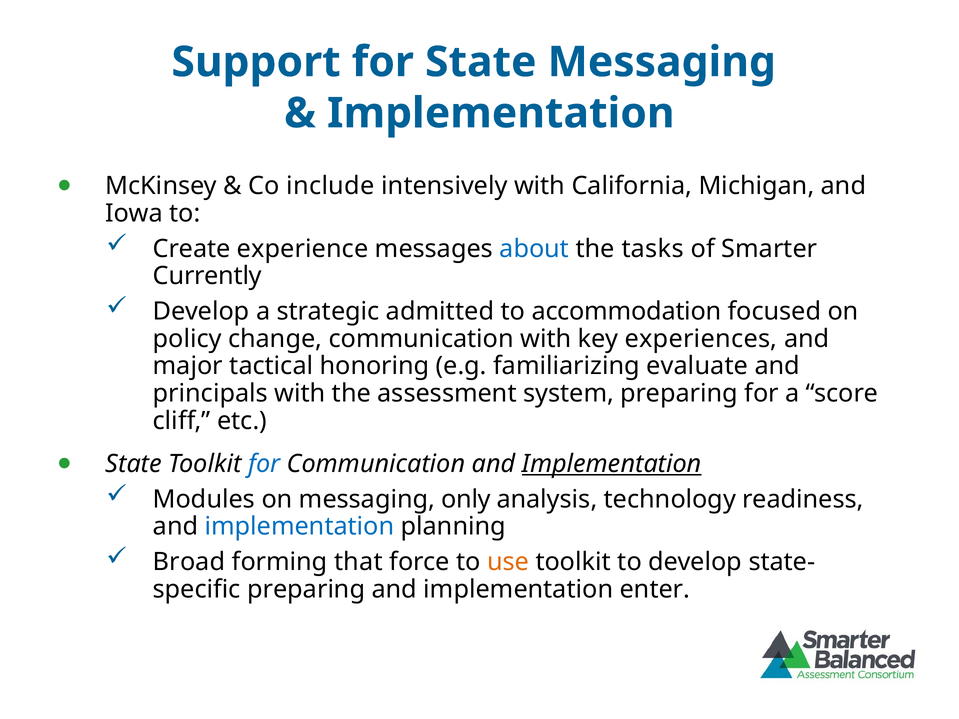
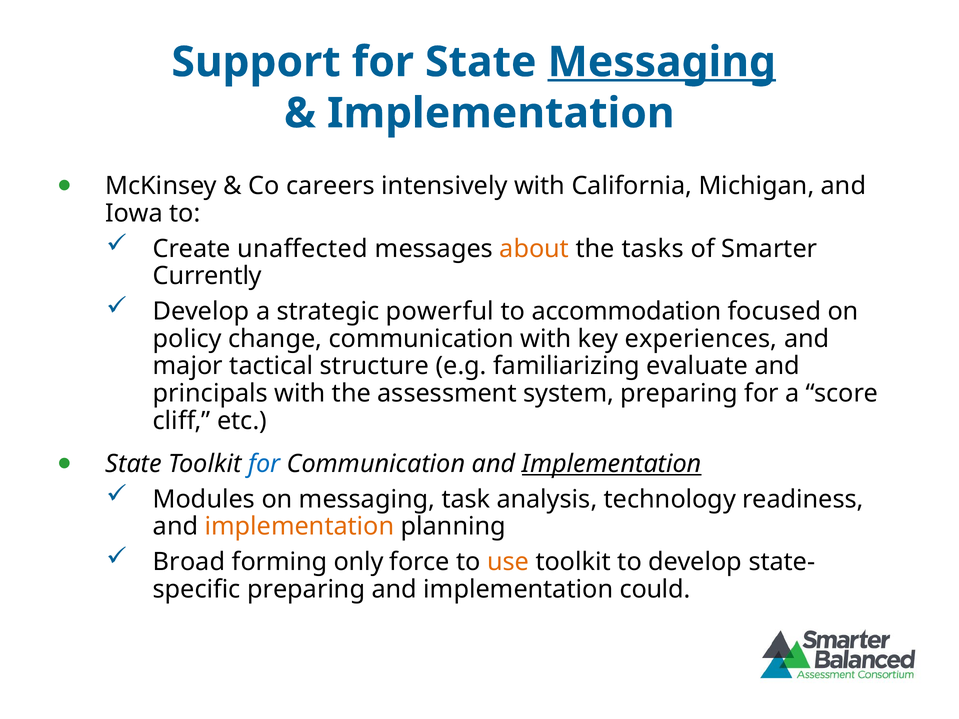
Messaging at (662, 62) underline: none -> present
include: include -> careers
experience: experience -> unaffected
about colour: blue -> orange
admitted: admitted -> powerful
honoring: honoring -> structure
only: only -> task
implementation at (300, 527) colour: blue -> orange
that: that -> only
enter: enter -> could
